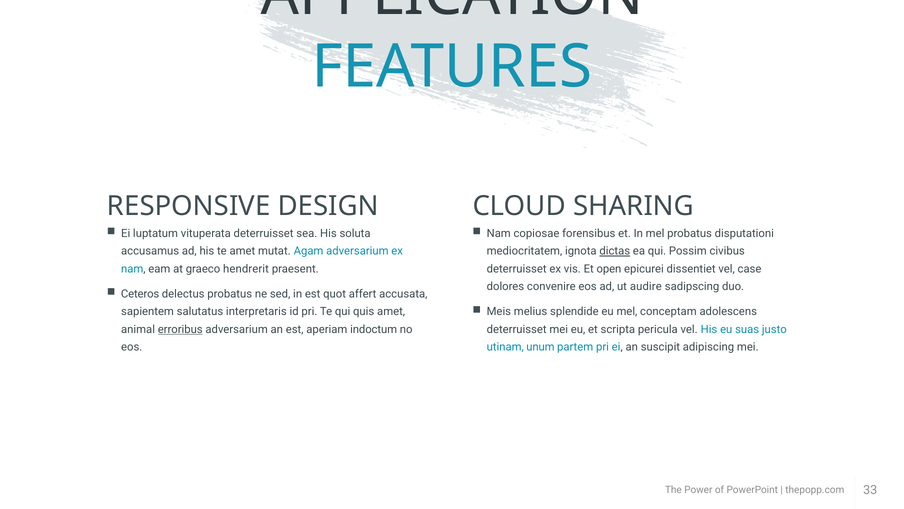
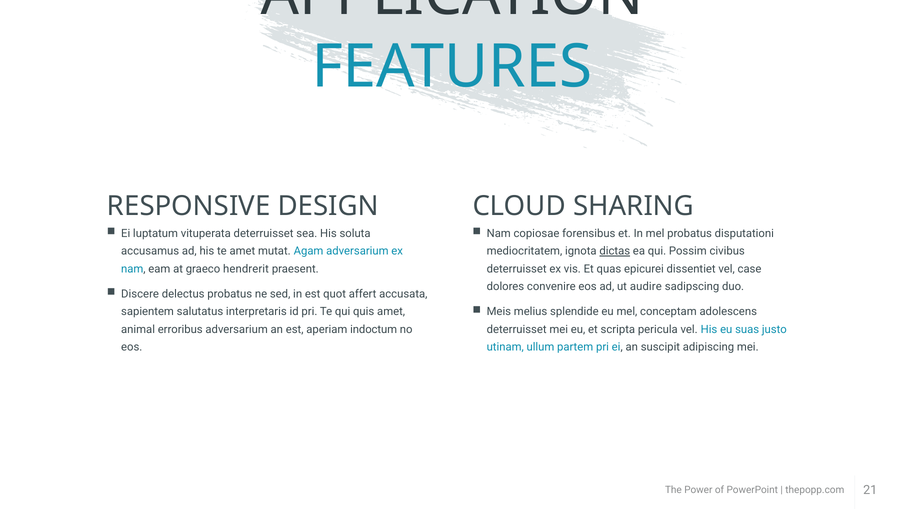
open: open -> quas
Ceteros: Ceteros -> Discere
erroribus underline: present -> none
unum: unum -> ullum
33: 33 -> 21
